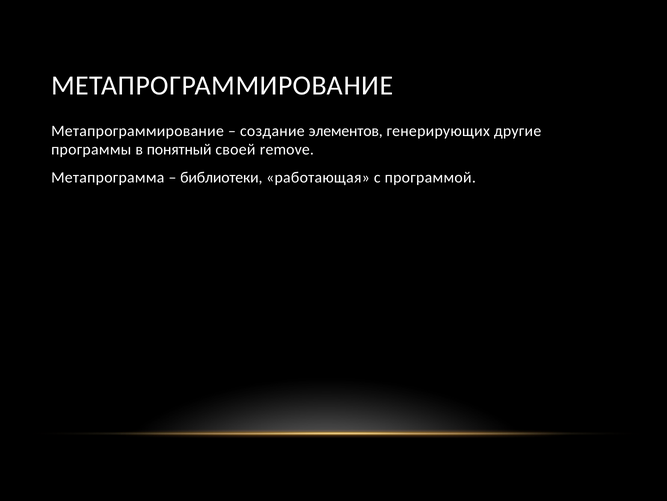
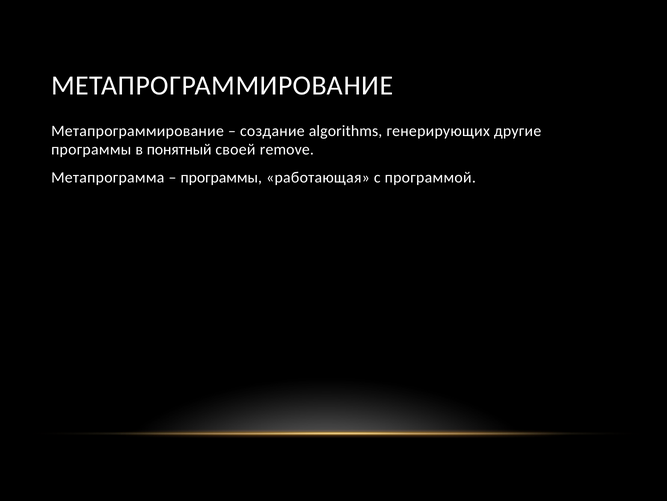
элементов: элементов -> algorithms
библиотеки at (221, 177): библиотеки -> программы
